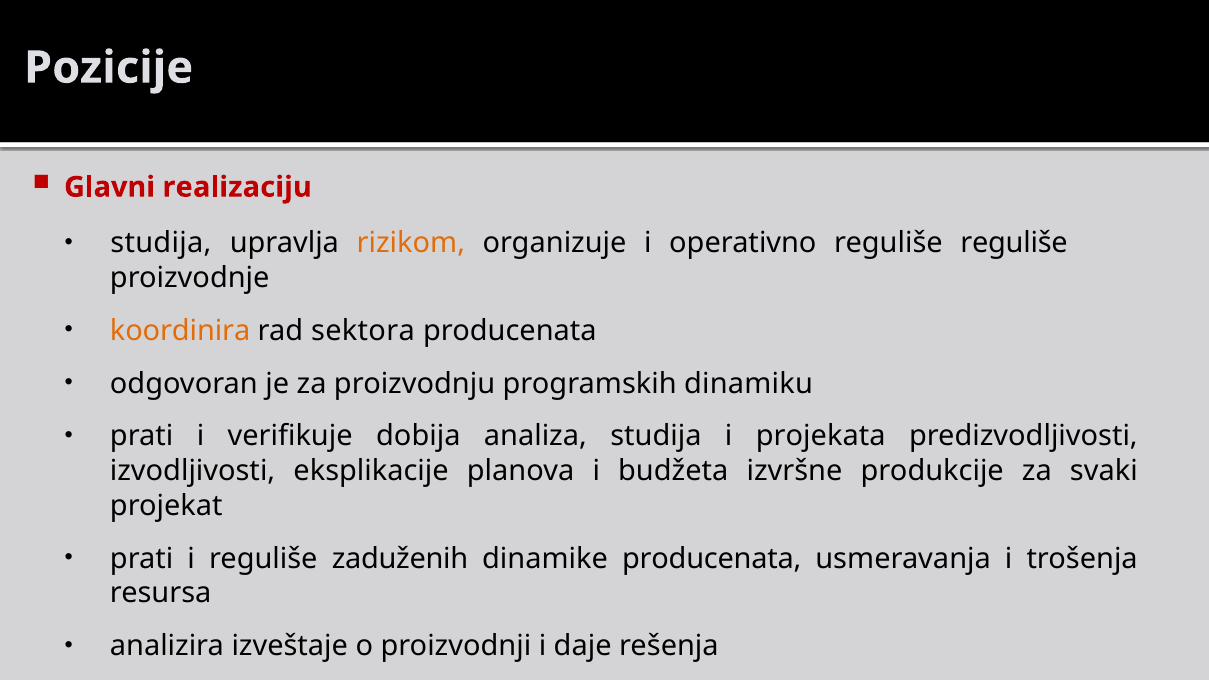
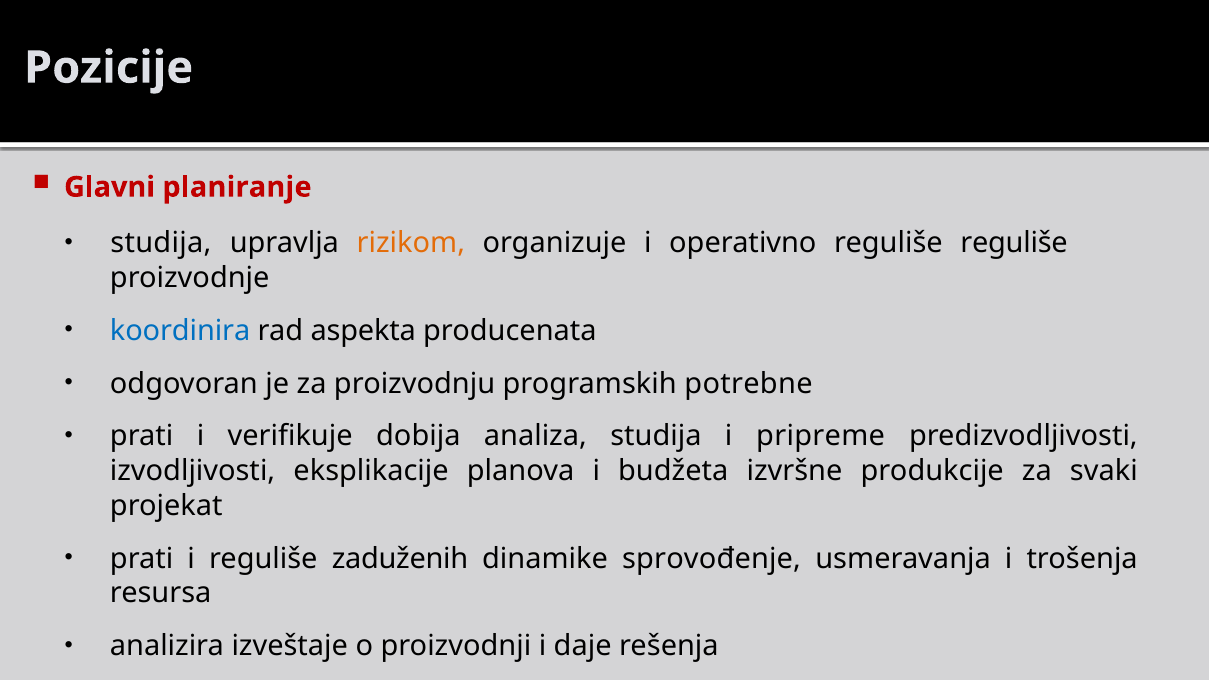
realizaciju: realizaciju -> planiranje
koordinira colour: orange -> blue
sektora: sektora -> aspekta
dinamiku: dinamiku -> potrebne
projekata: projekata -> pripreme
dinamike producenata: producenata -> sprovođenje
